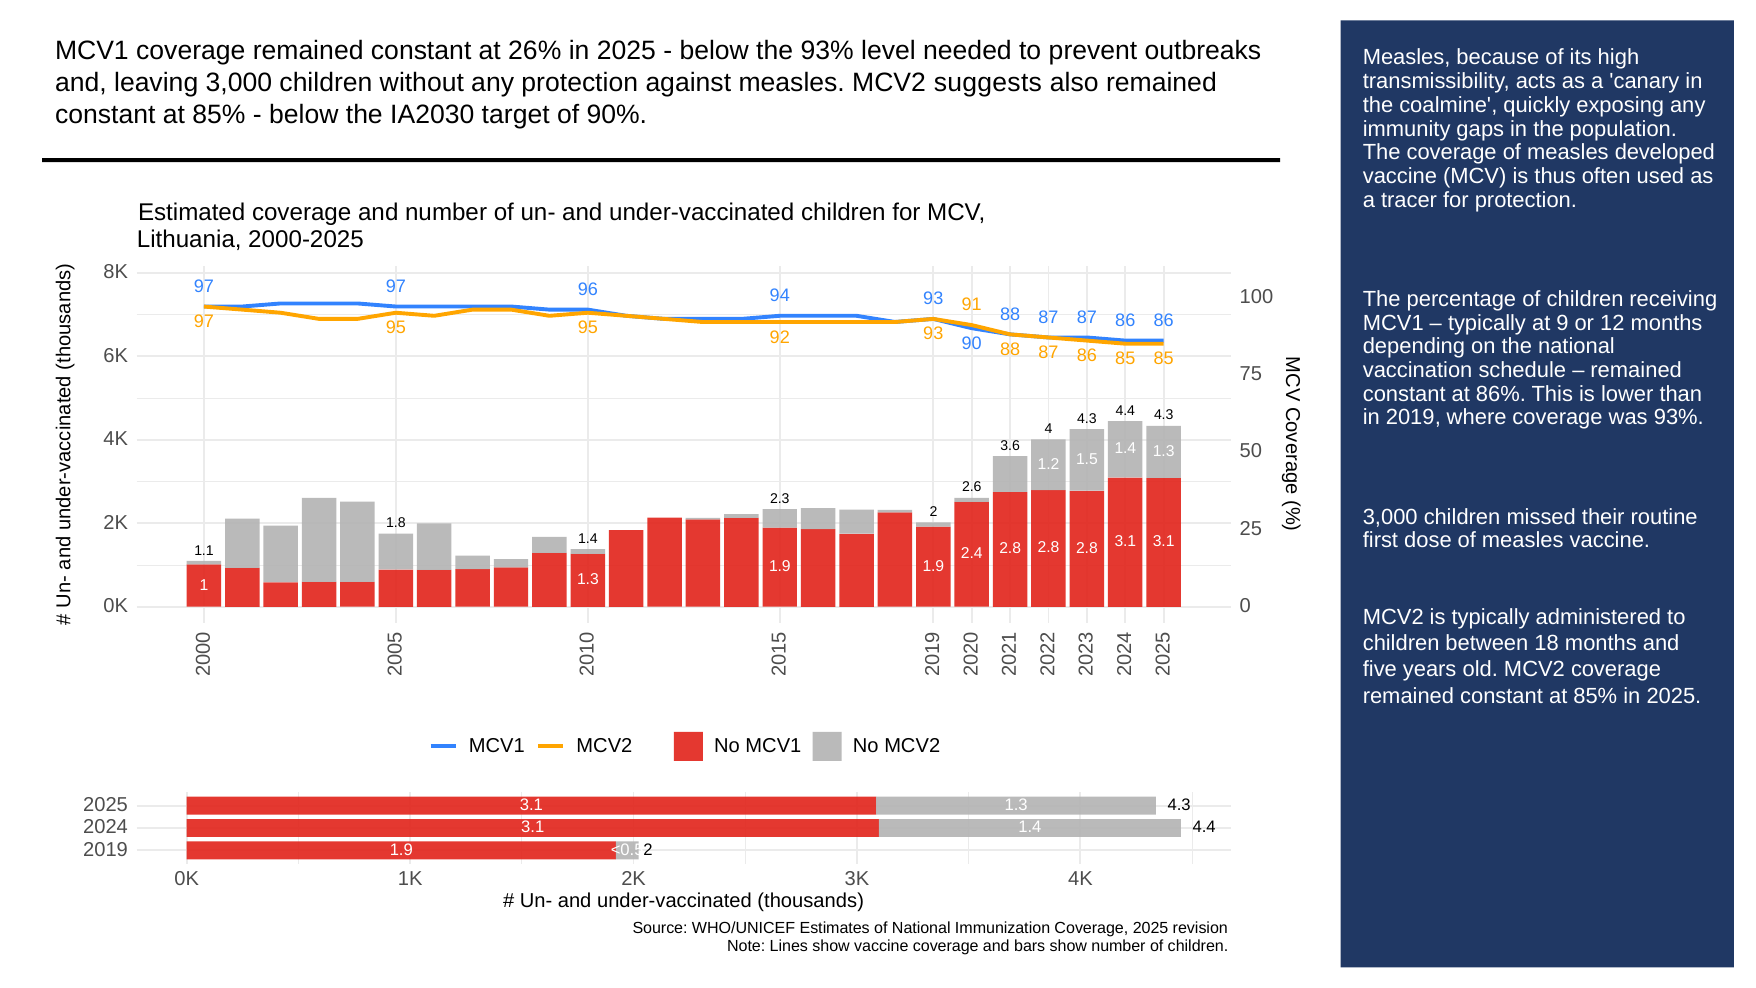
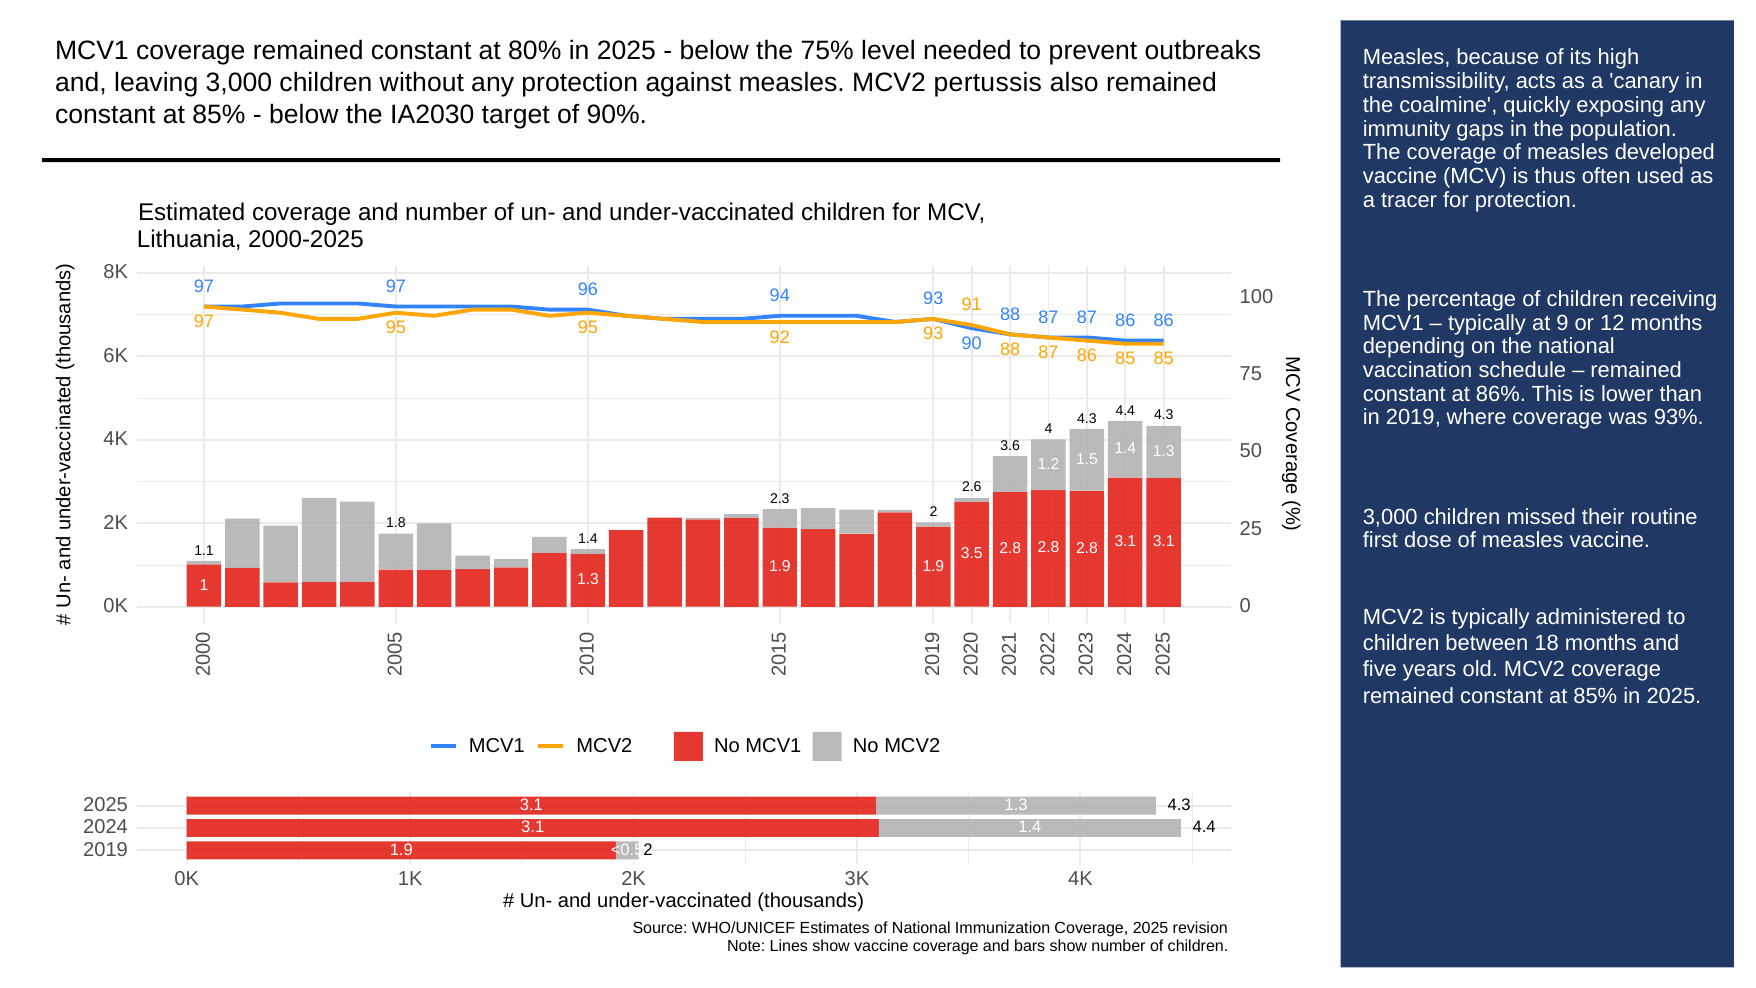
26%: 26% -> 80%
the 93%: 93% -> 75%
suggests: suggests -> pertussis
2.4: 2.4 -> 3.5
